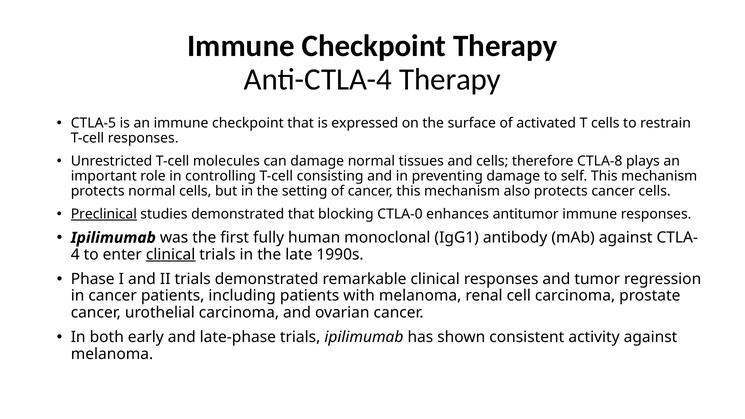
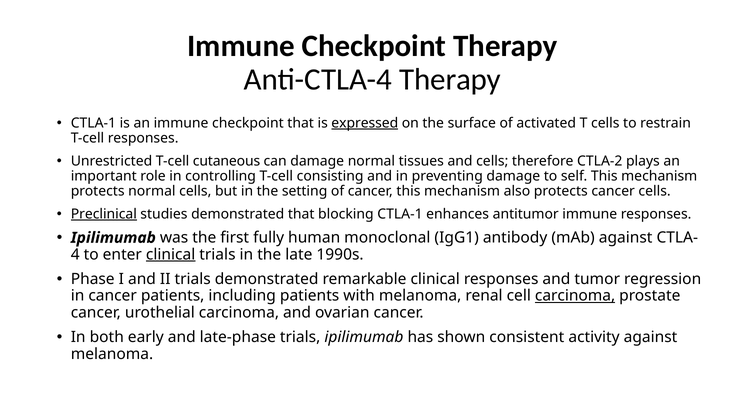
CTLA-5 at (93, 123): CTLA-5 -> CTLA-1
expressed underline: none -> present
molecules: molecules -> cutaneous
CTLA-8: CTLA-8 -> CTLA-2
blocking CTLA-0: CTLA-0 -> CTLA-1
carcinoma at (575, 296) underline: none -> present
